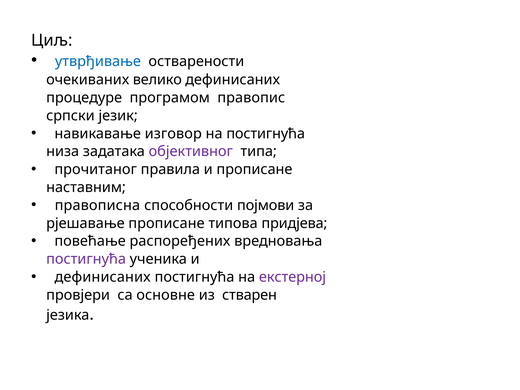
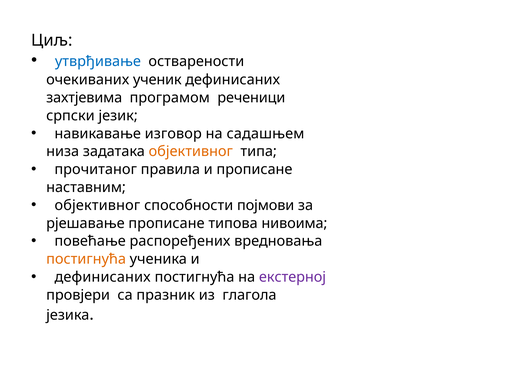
велико: велико -> ученик
процедуре: процедуре -> захтјевима
правопис: правопис -> реченици
на постигнућа: постигнућа -> садашњем
објективног at (191, 152) colour: purple -> orange
правописна at (97, 205): правописна -> објективног
придјева: придјева -> нивоима
постигнућа at (86, 259) colour: purple -> orange
основне: основне -> празник
стварен: стварен -> глагола
